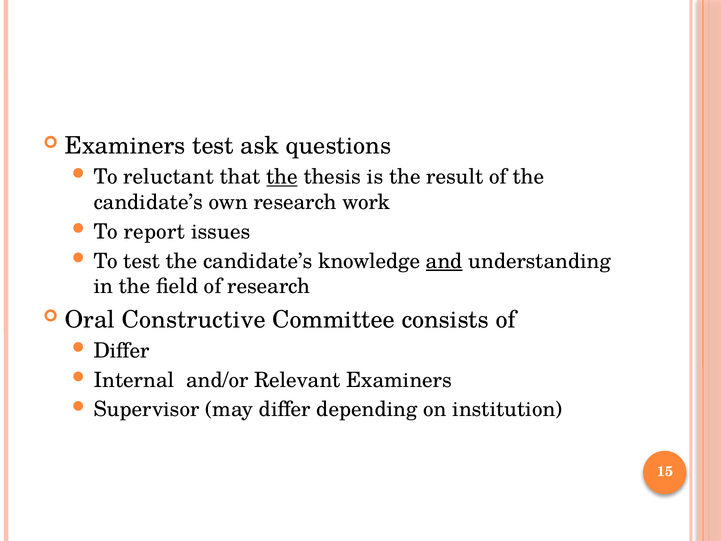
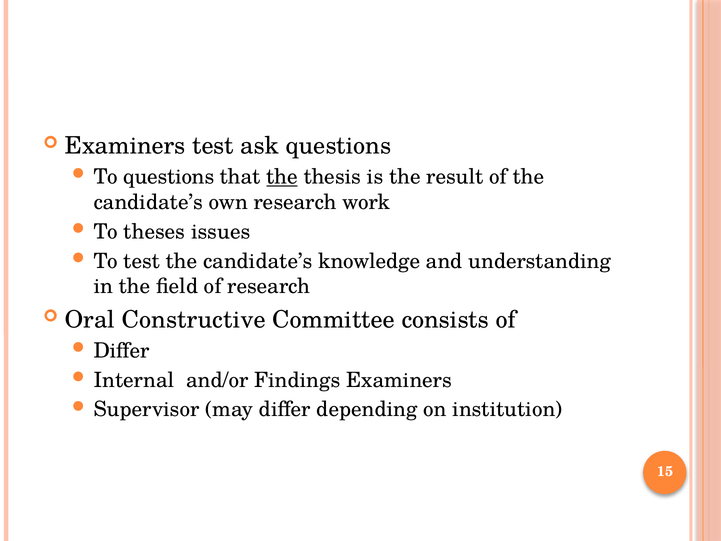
To reluctant: reluctant -> questions
report: report -> theses
and underline: present -> none
Relevant: Relevant -> Findings
